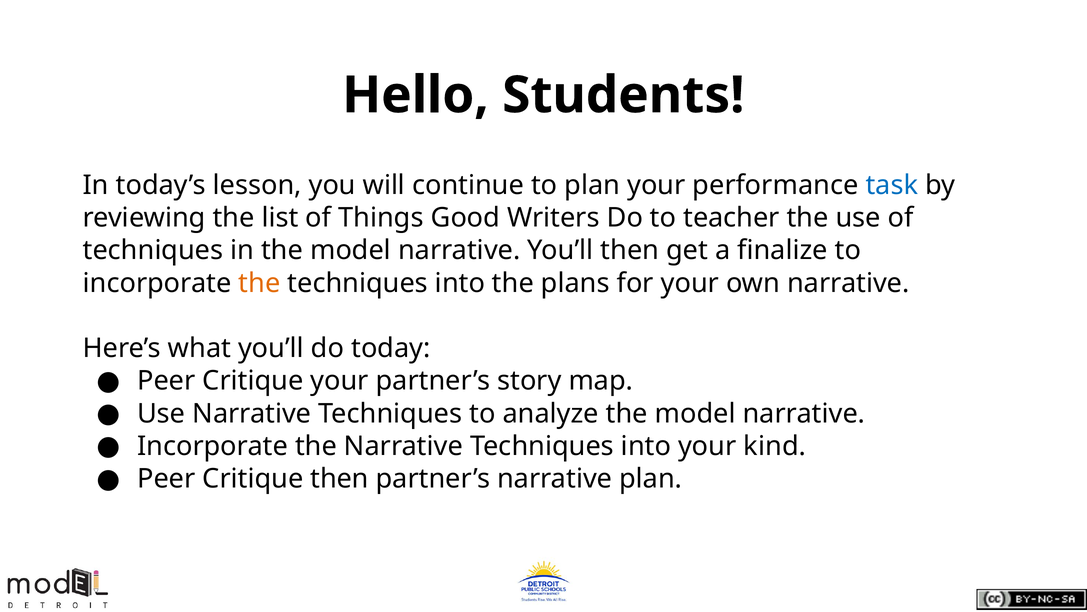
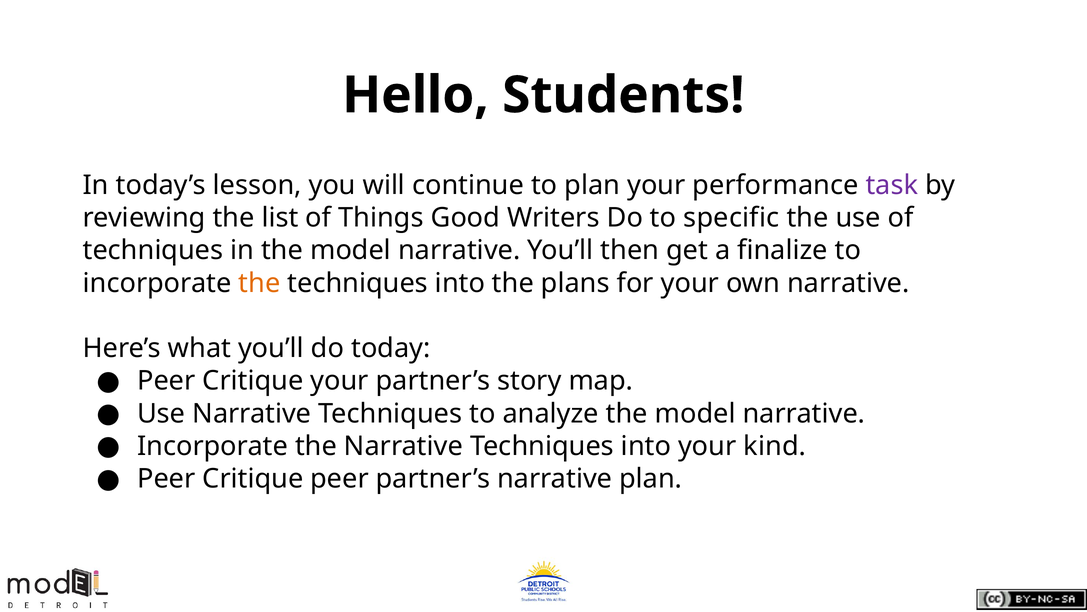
task colour: blue -> purple
teacher: teacher -> specific
Critique then: then -> peer
